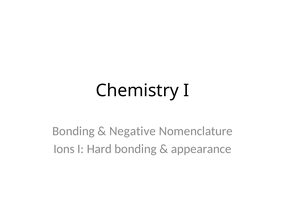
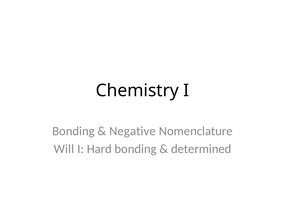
Ions: Ions -> Will
appearance: appearance -> determined
